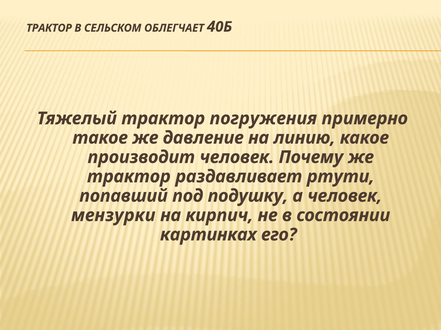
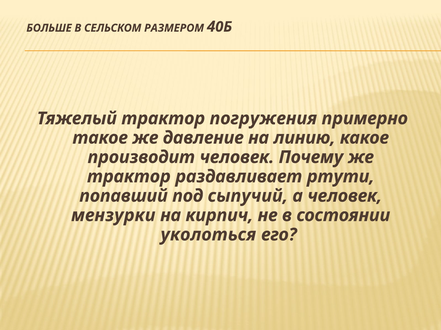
ТРАКТОР at (49, 28): ТРАКТОР -> БОЛЬШЕ
ОБЛЕГЧАЕТ: ОБЛЕГЧАЕТ -> РАЗМЕРОМ
подушку: подушку -> сыпучий
картинках: картинках -> уколоться
